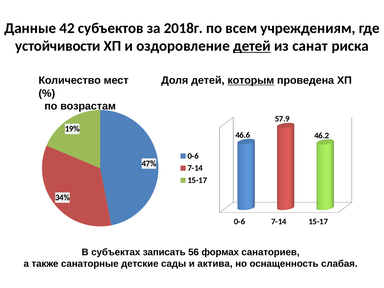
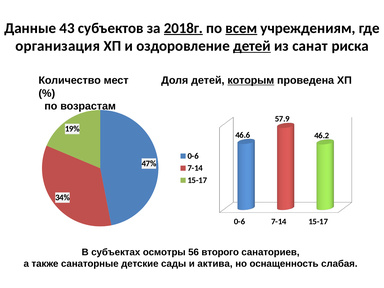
42: 42 -> 43
2018г underline: none -> present
всем underline: none -> present
устойчивости: устойчивости -> организация
записать: записать -> осмотры
формах: формах -> второго
